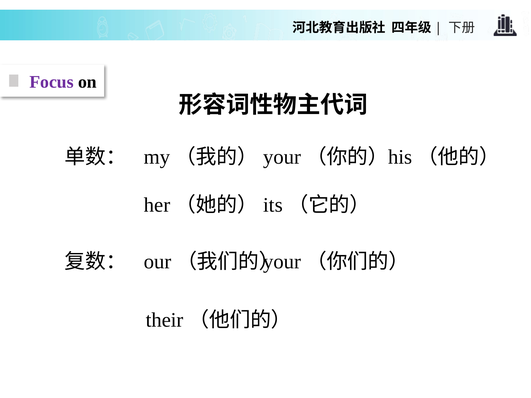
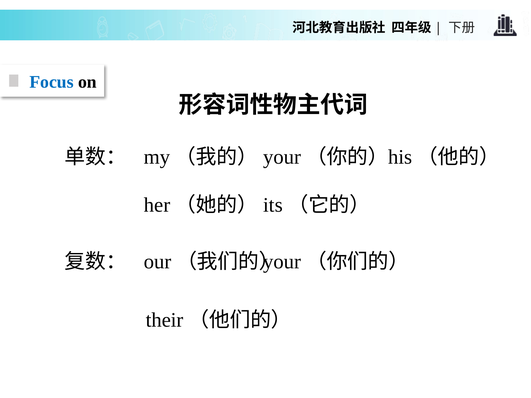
Focus colour: purple -> blue
